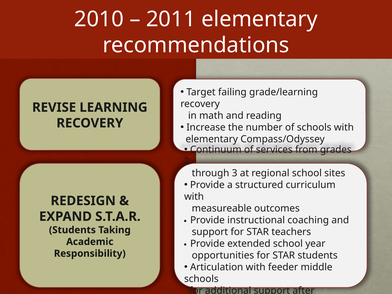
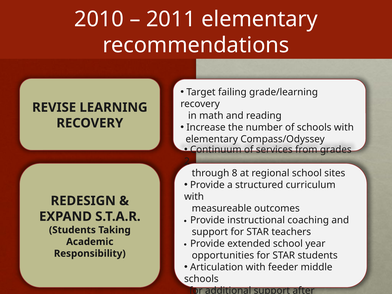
3: 3 -> 8
